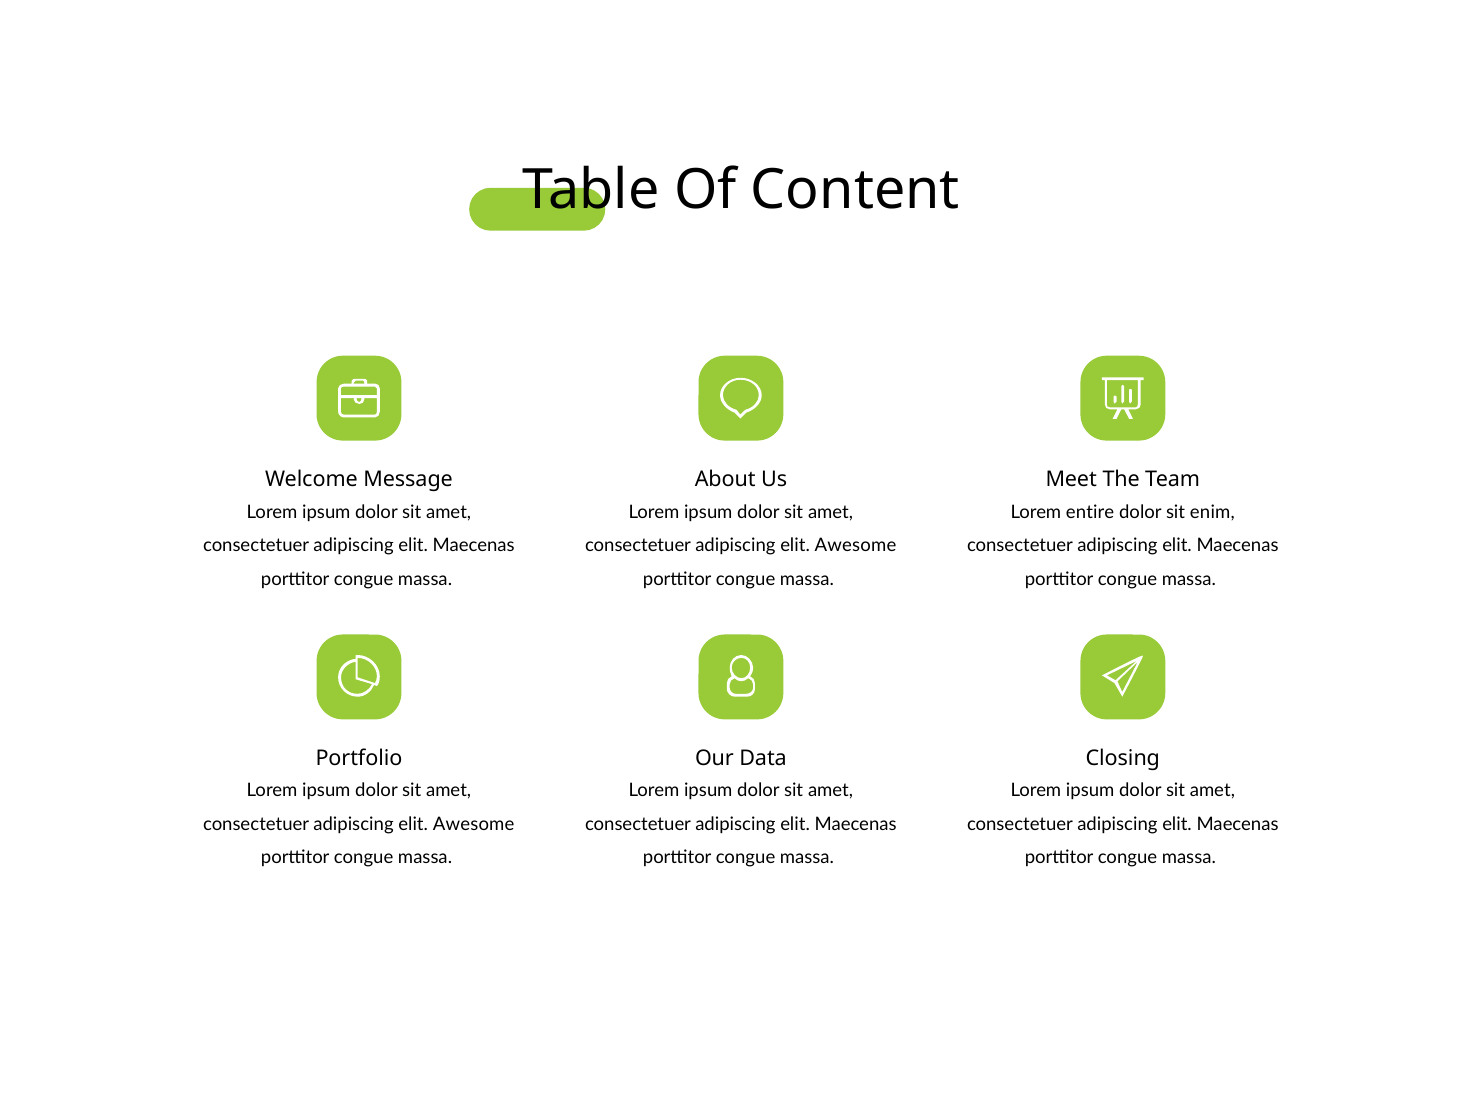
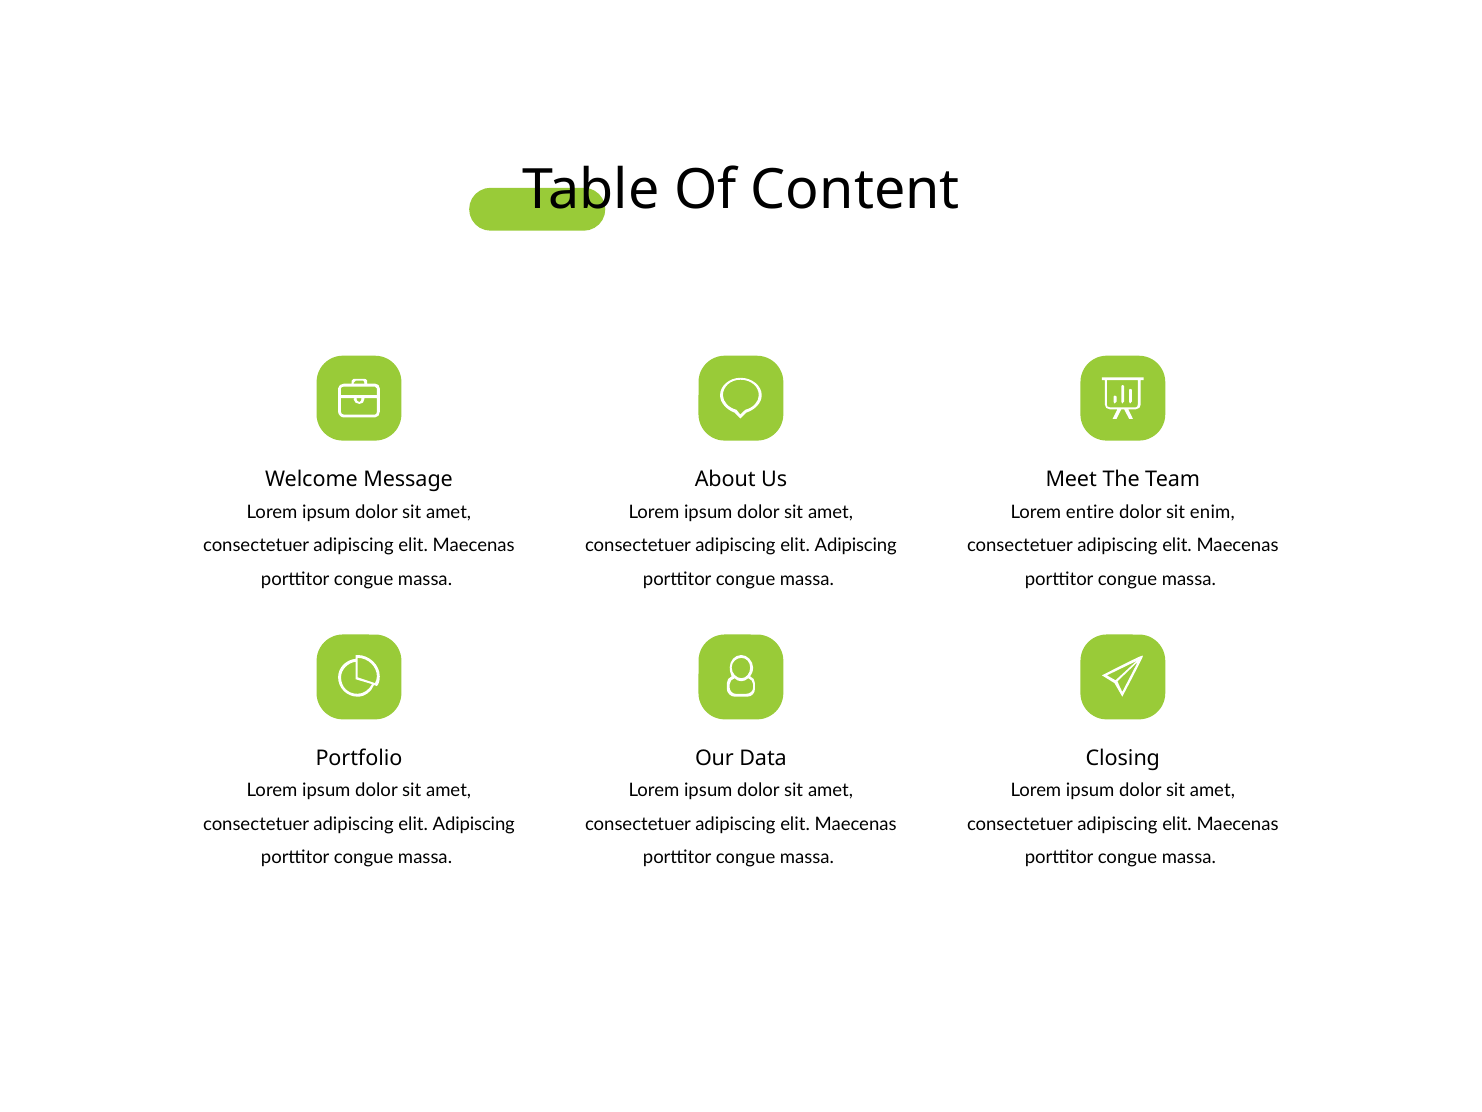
Awesome at (856, 545): Awesome -> Adipiscing
Awesome at (474, 824): Awesome -> Adipiscing
